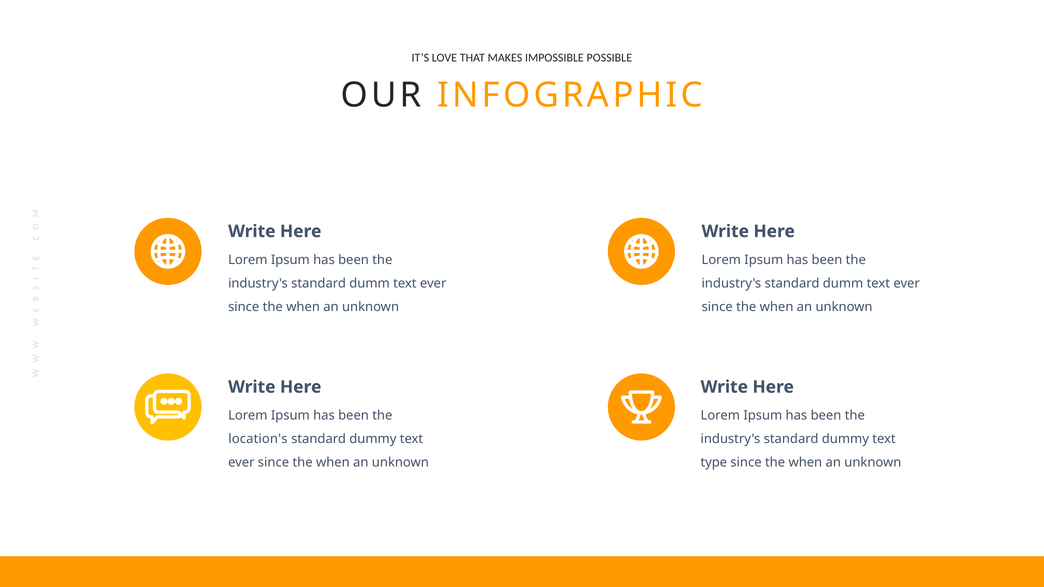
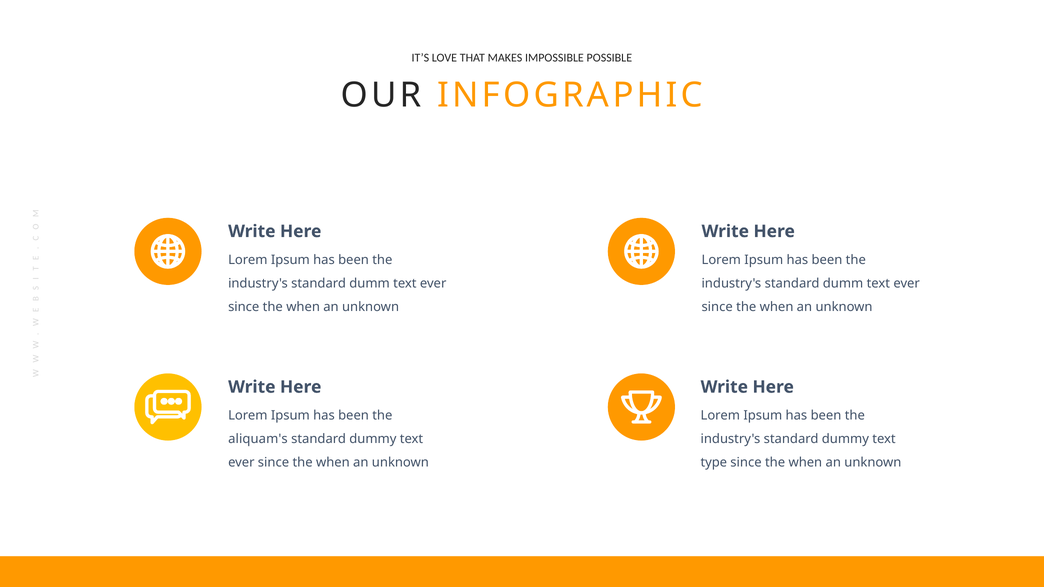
location's: location's -> aliquam's
